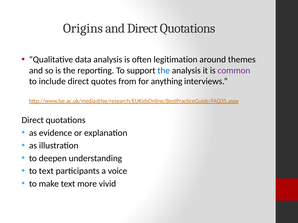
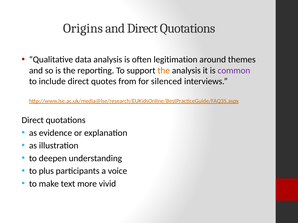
the at (164, 71) colour: blue -> orange
anything: anything -> silenced
to text: text -> plus
